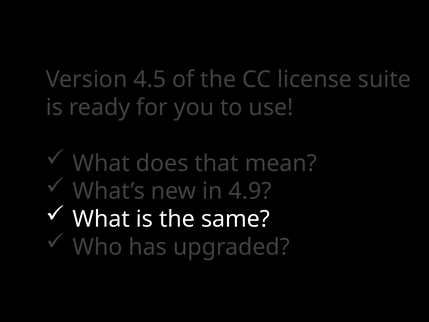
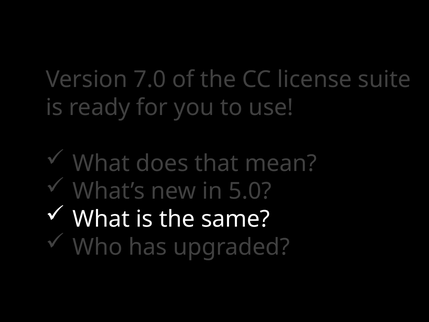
4.5: 4.5 -> 7.0
4.9: 4.9 -> 5.0
